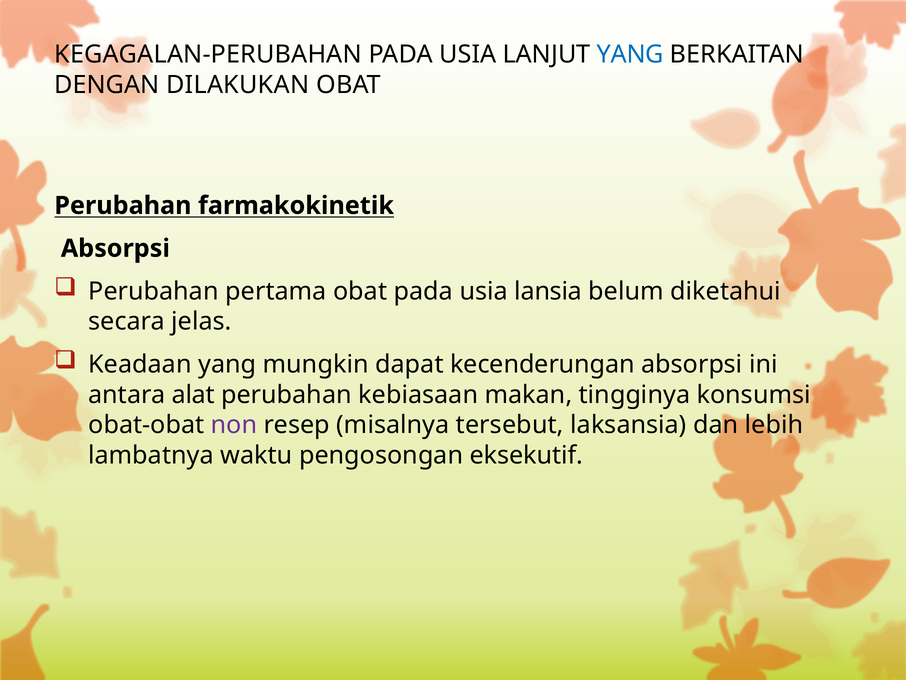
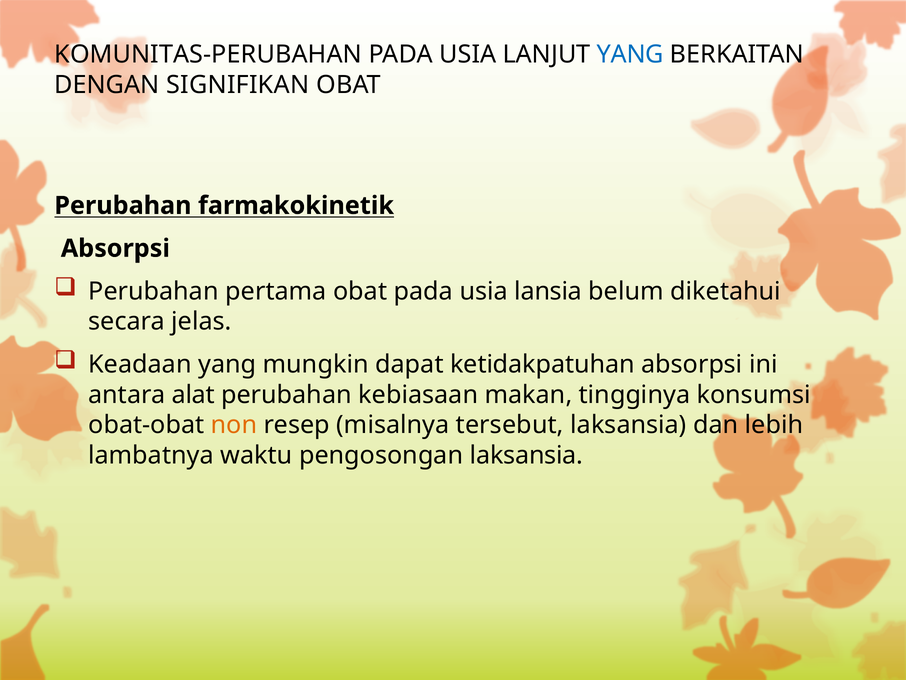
KEGAGALAN-PERUBAHAN: KEGAGALAN-PERUBAHAN -> KOMUNITAS-PERUBAHAN
DILAKUKAN: DILAKUKAN -> SIGNIFIKAN
kecenderungan: kecenderungan -> ketidakpatuhan
non colour: purple -> orange
pengosongan eksekutif: eksekutif -> laksansia
